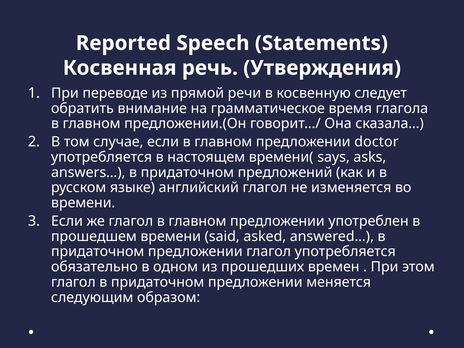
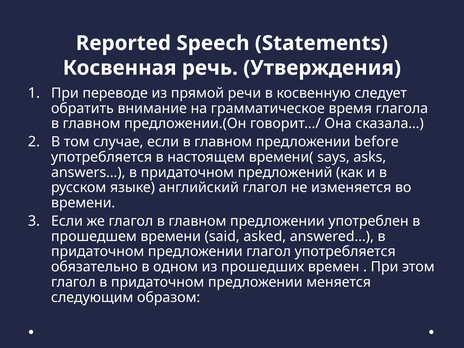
doctor: doctor -> before
